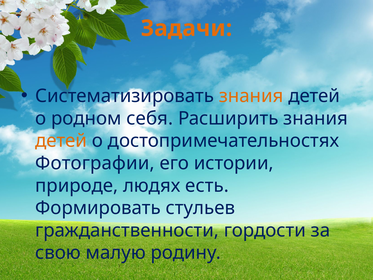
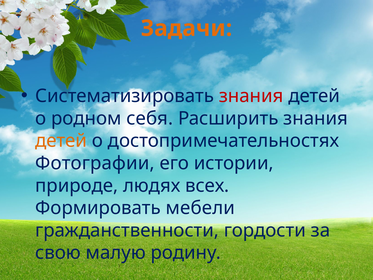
знания at (251, 96) colour: orange -> red
есть: есть -> всех
стульев: стульев -> мебели
